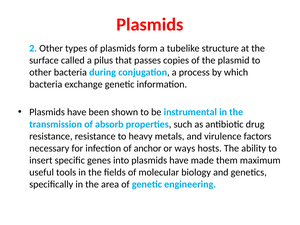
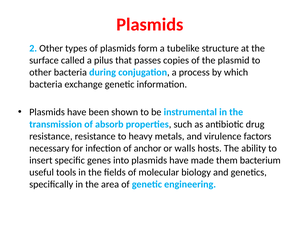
ways: ways -> walls
maximum: maximum -> bacterium
